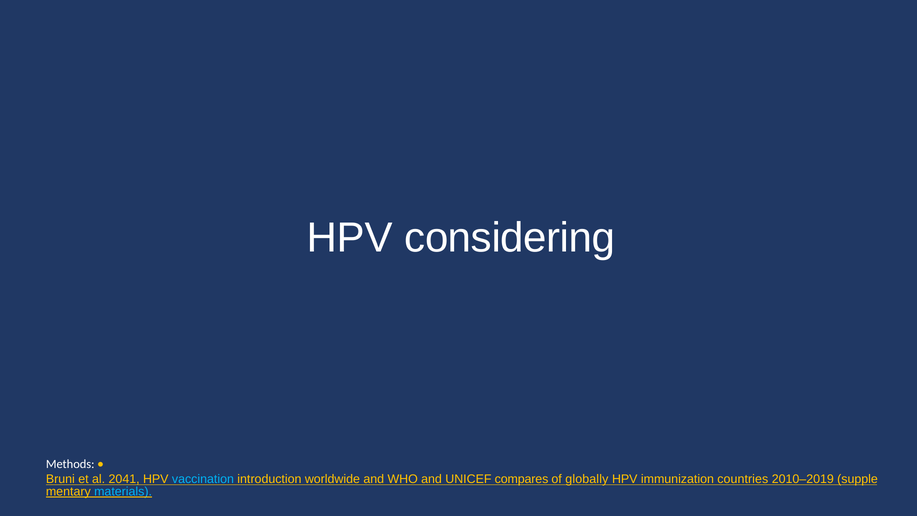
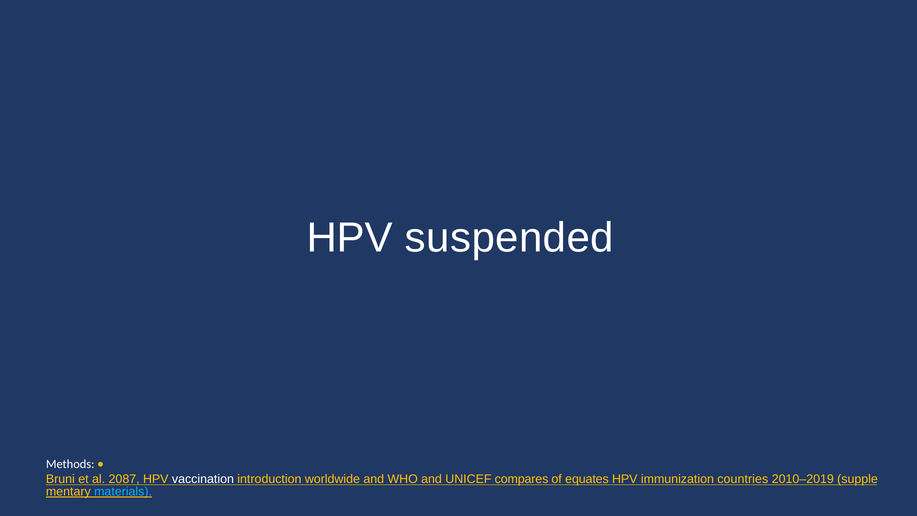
considering: considering -> suspended
2041: 2041 -> 2087
vaccination colour: light blue -> white
globally: globally -> equates
